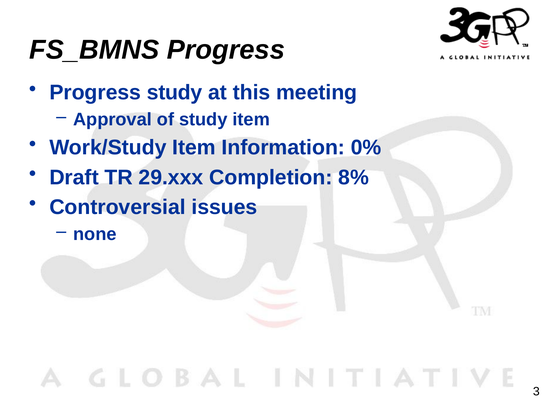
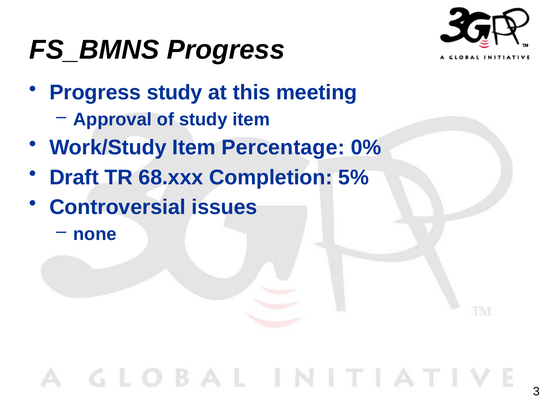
Information: Information -> Percentage
29.xxx: 29.xxx -> 68.xxx
8%: 8% -> 5%
